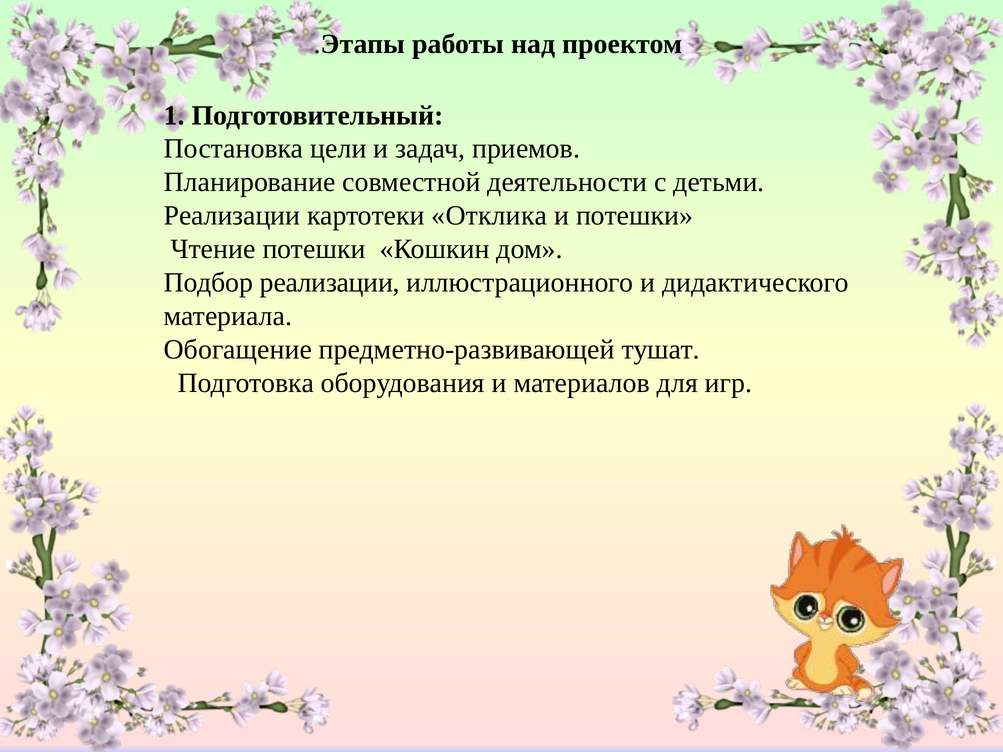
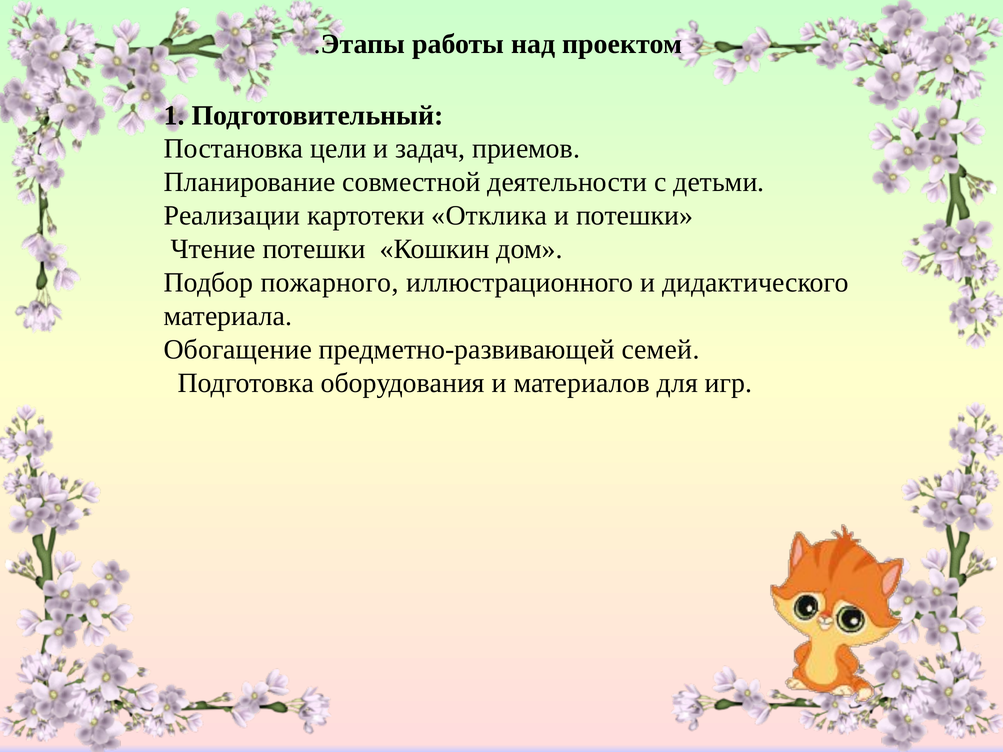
Подбор реализации: реализации -> пожарного
тушат: тушат -> семей
